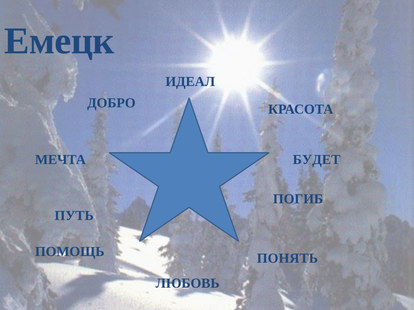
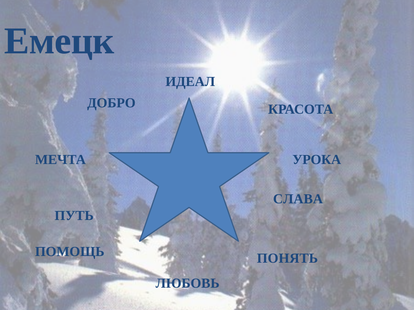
БУДЕТ: БУДЕТ -> УРОКА
ПОГИБ: ПОГИБ -> СЛАВА
